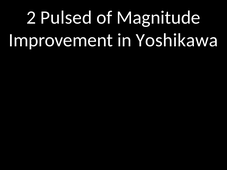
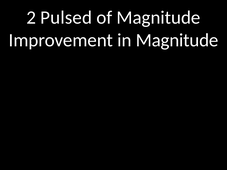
in Yoshikawa: Yoshikawa -> Magnitude
